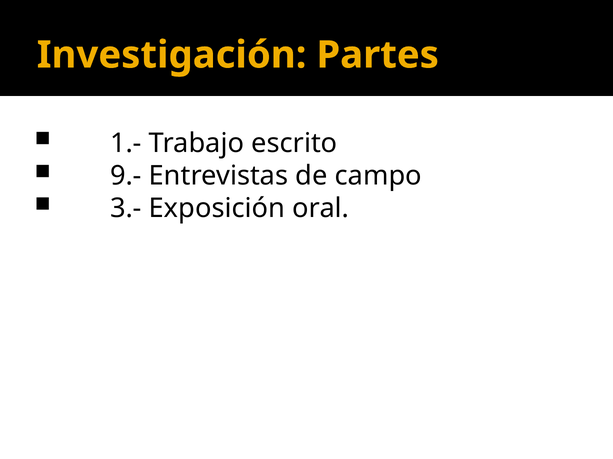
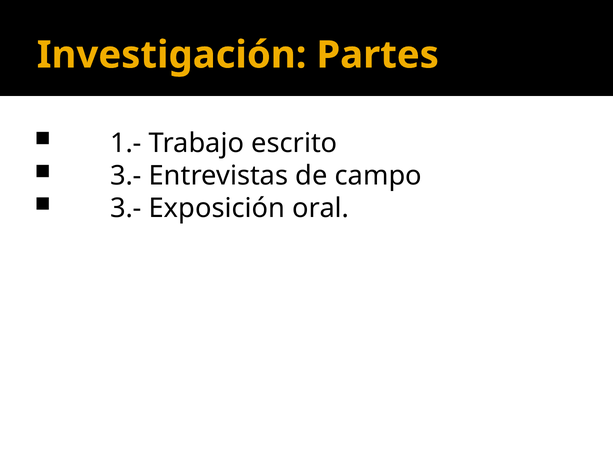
9.- at (126, 176): 9.- -> 3.-
